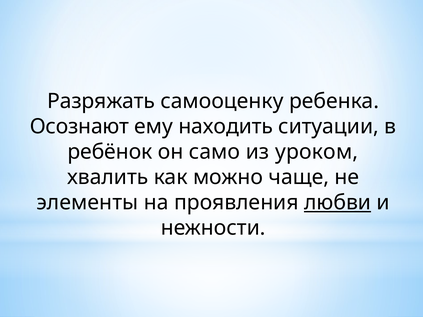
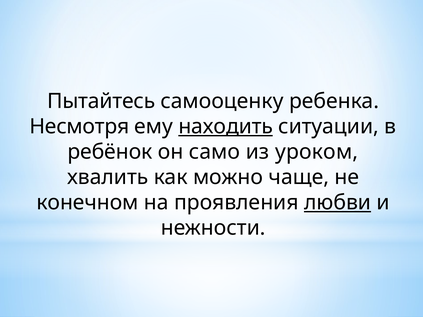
Разряжать: Разряжать -> Пытайтесь
Осознают: Осознают -> Несмотря
находить underline: none -> present
элементы: элементы -> конечном
